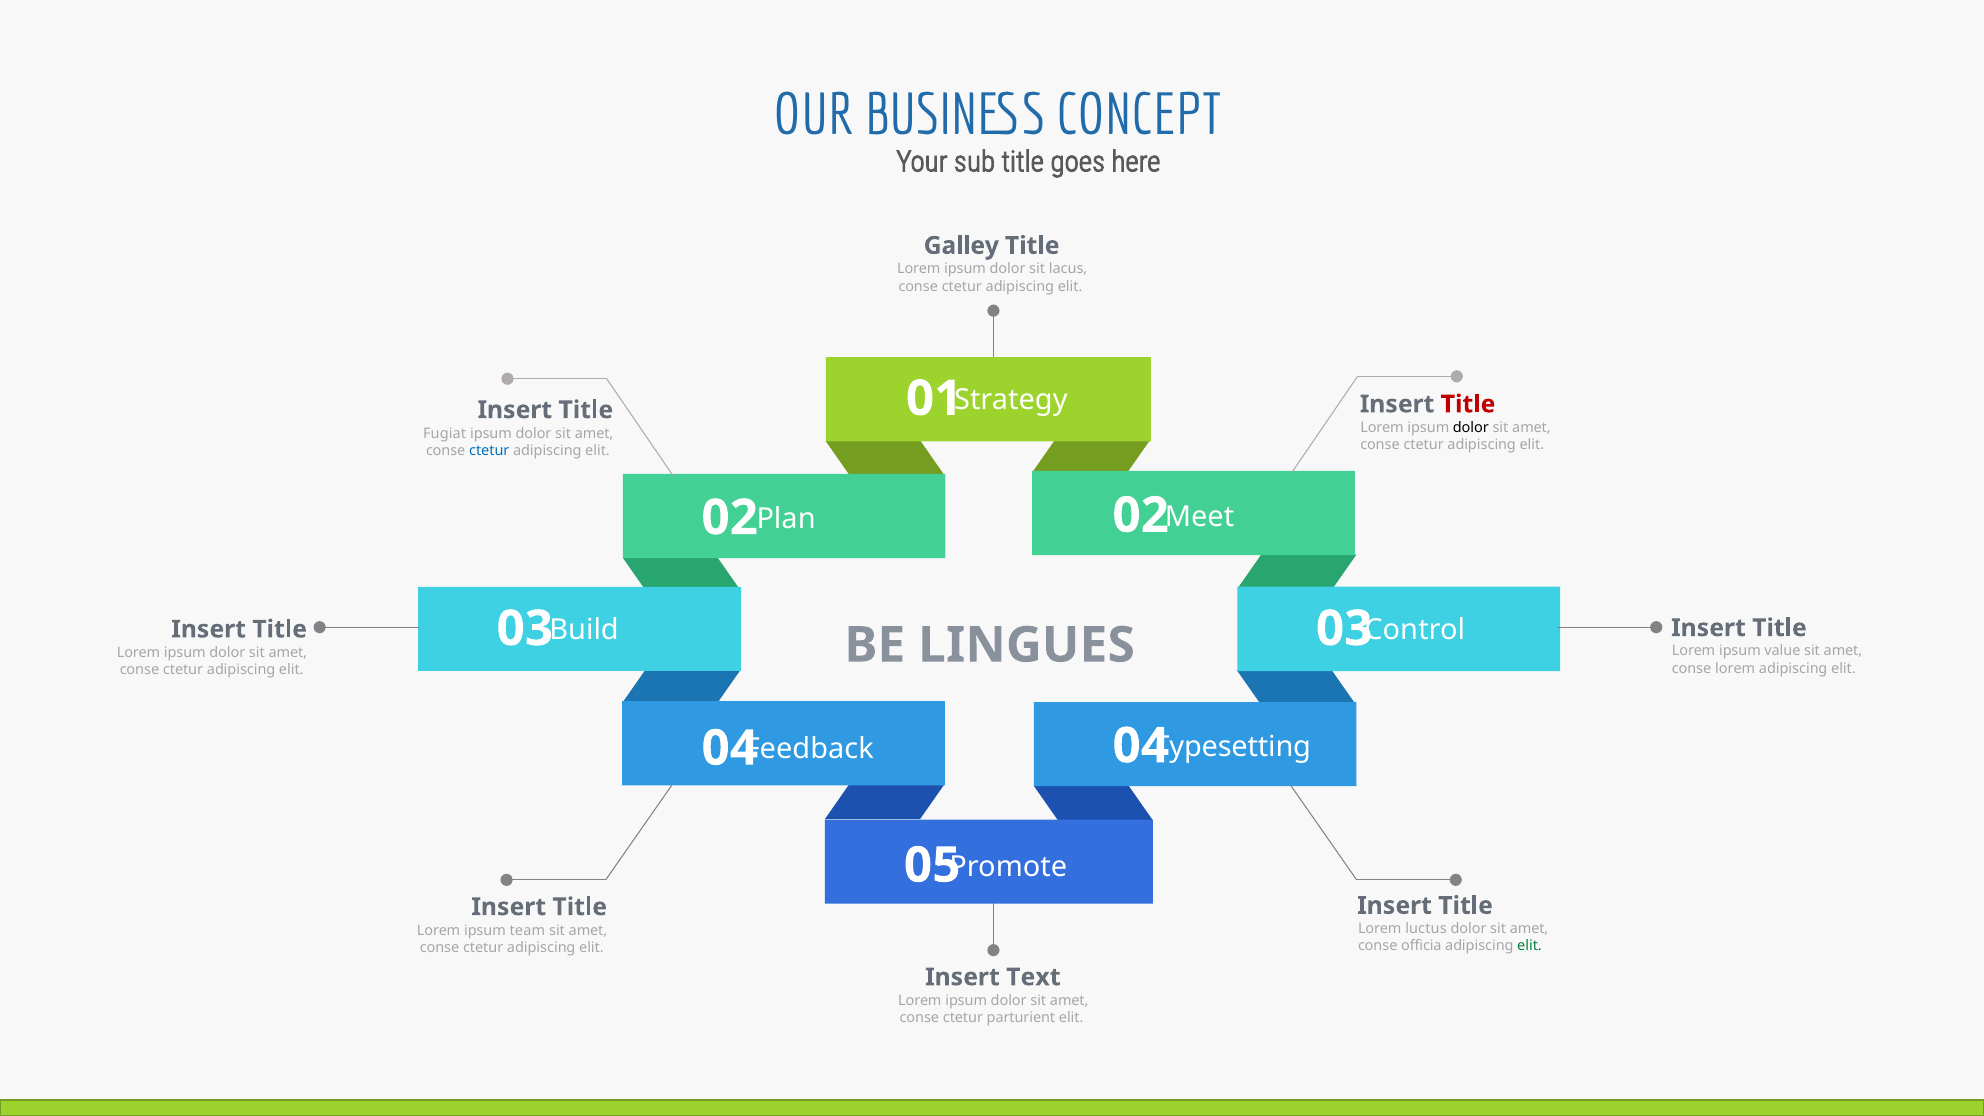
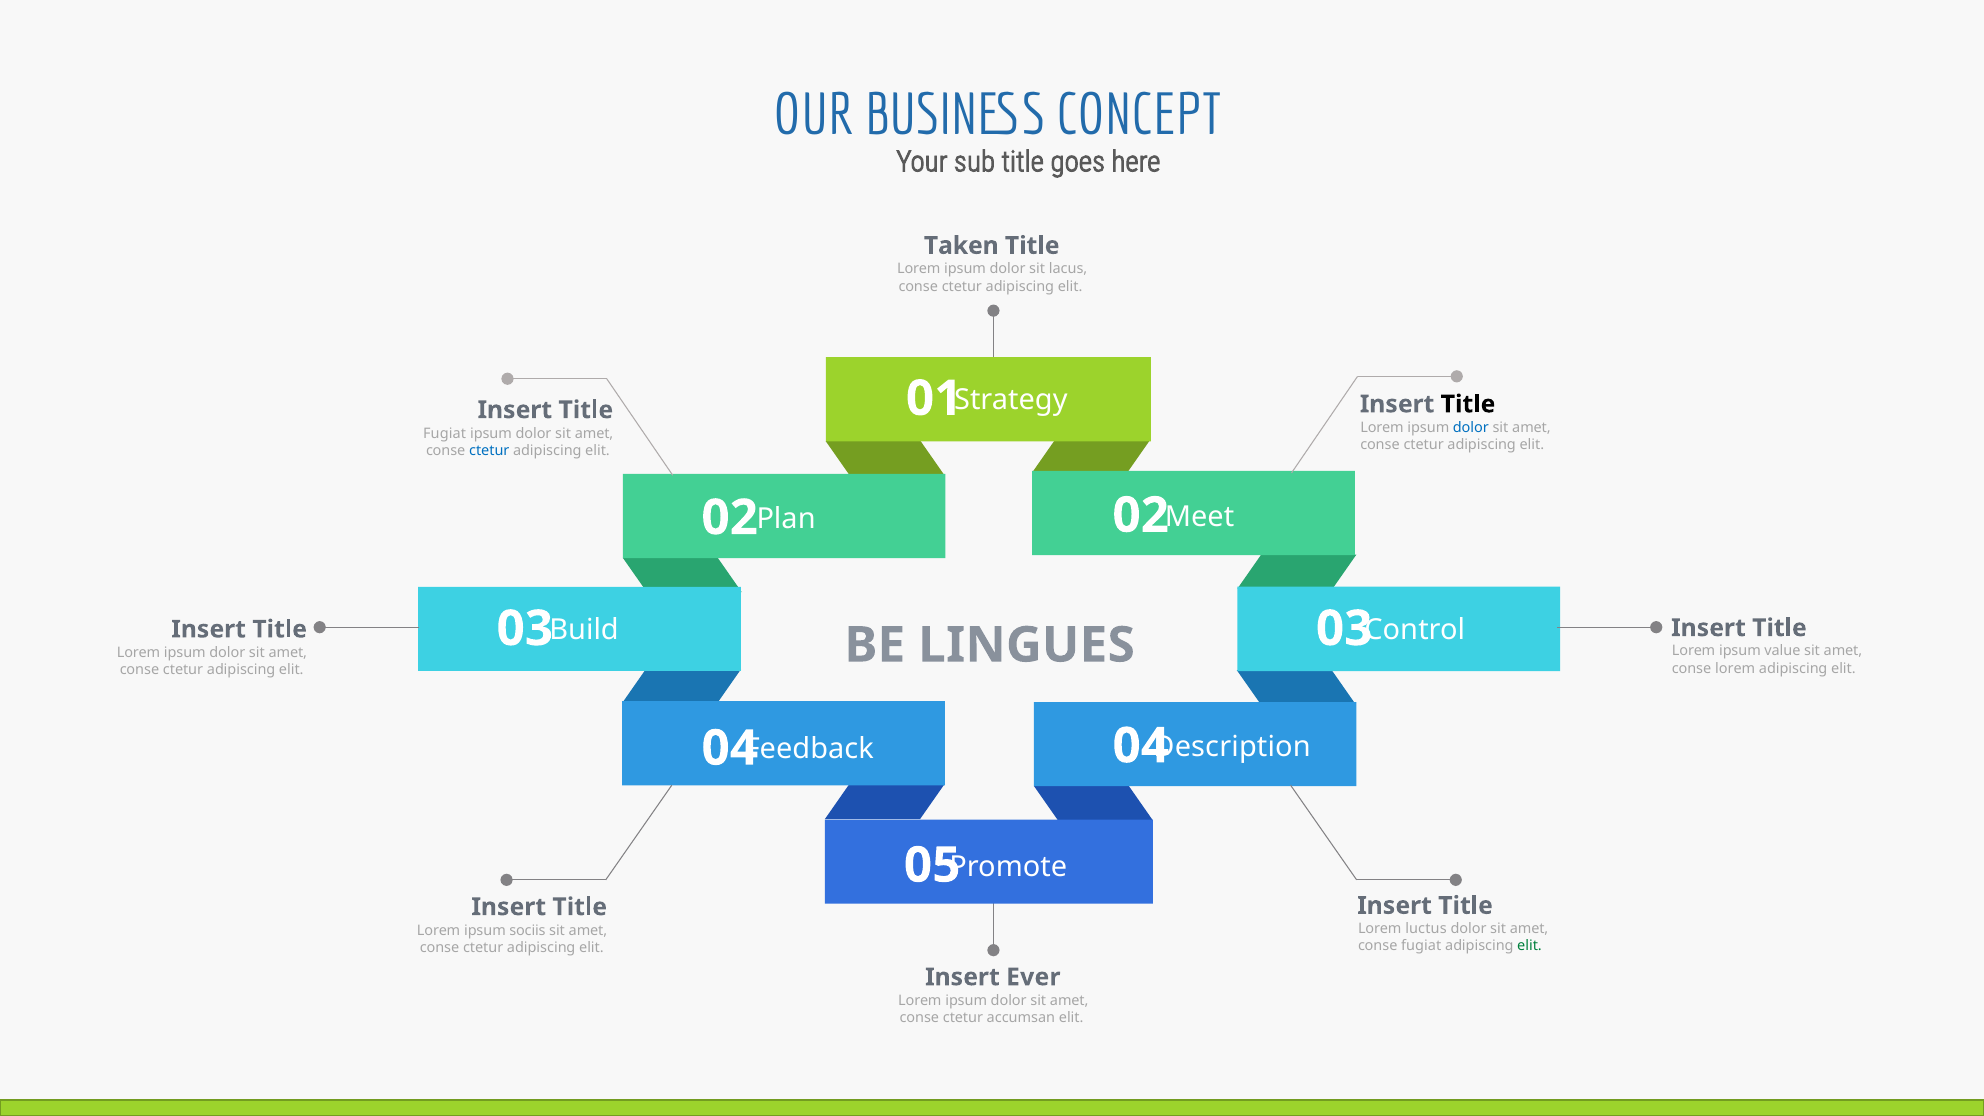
Galley: Galley -> Taken
Title at (1468, 404) colour: red -> black
dolor at (1471, 428) colour: black -> blue
Typesetting: Typesetting -> Description
team: team -> sociis
conse officia: officia -> fugiat
Text: Text -> Ever
parturient: parturient -> accumsan
